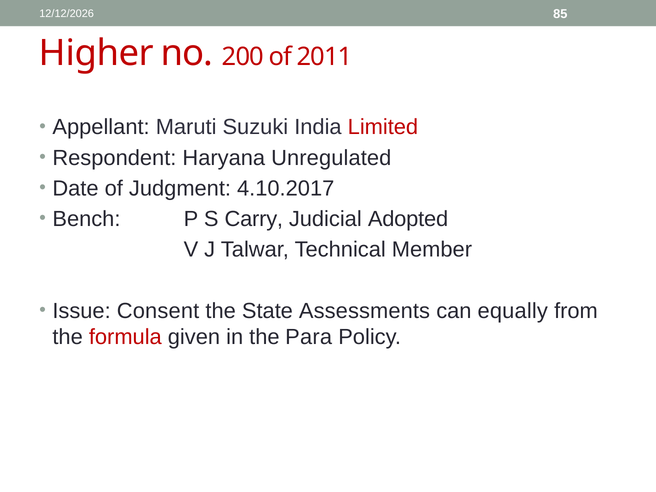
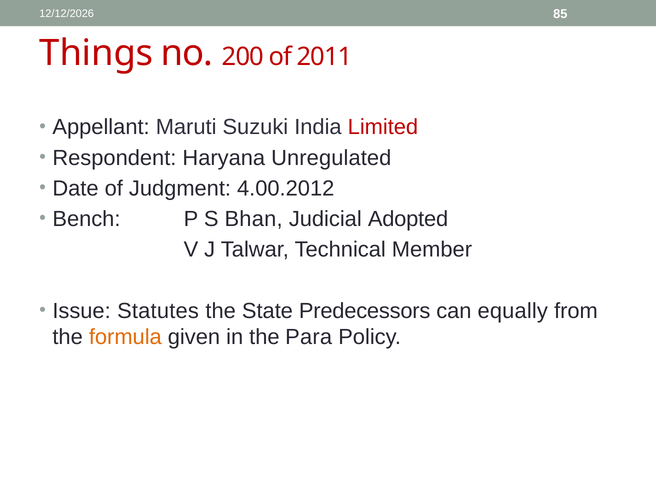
Higher: Higher -> Things
4.10.2017: 4.10.2017 -> 4.00.2012
Carry: Carry -> Bhan
Consent: Consent -> Statutes
Assessments: Assessments -> Predecessors
formula colour: red -> orange
